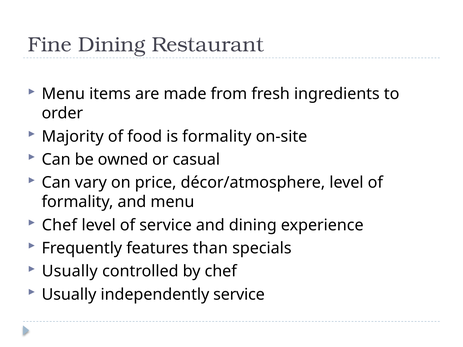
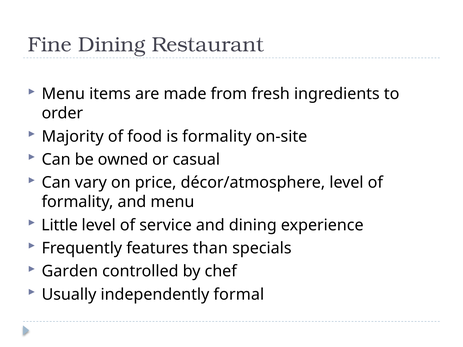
Chef at (59, 225): Chef -> Little
Usually at (70, 272): Usually -> Garden
independently service: service -> formal
